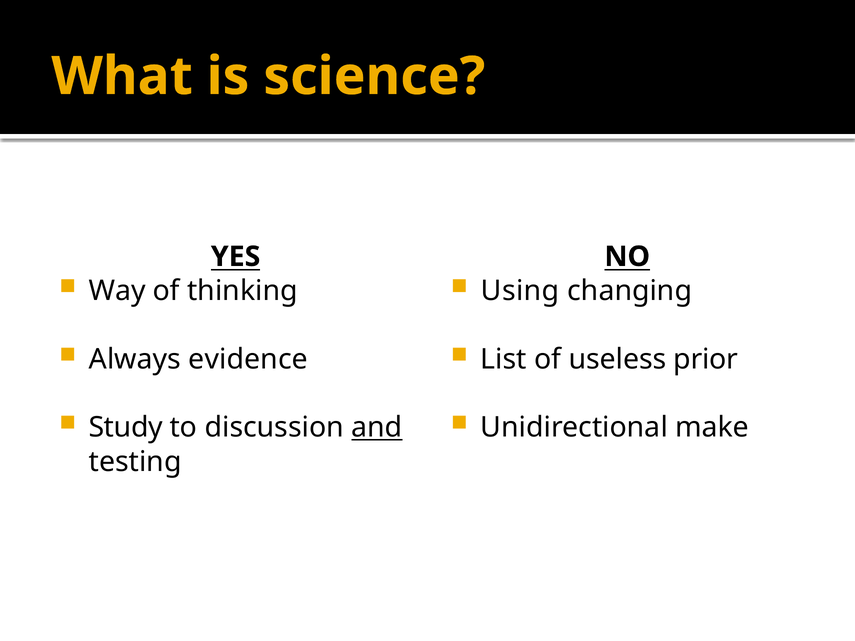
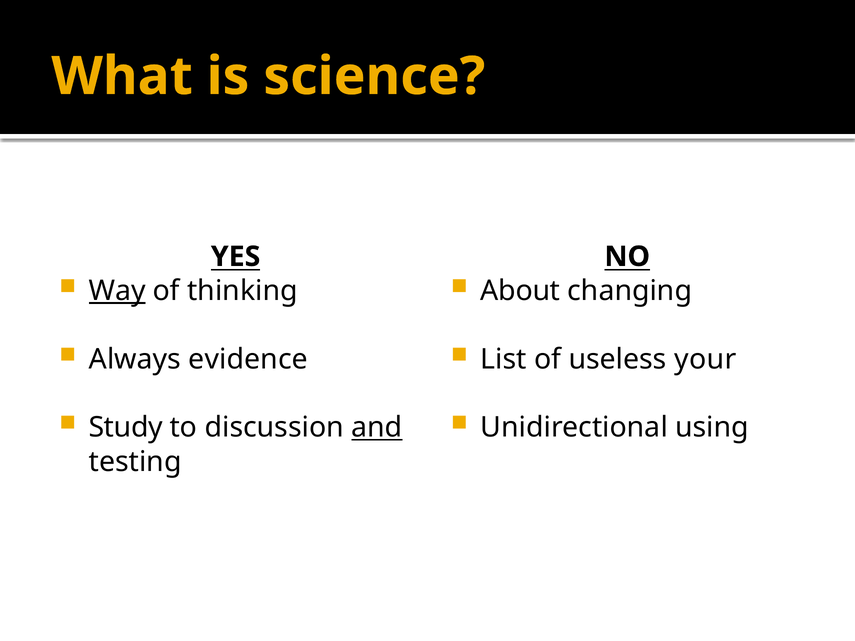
Way underline: none -> present
Using: Using -> About
prior: prior -> your
make: make -> using
